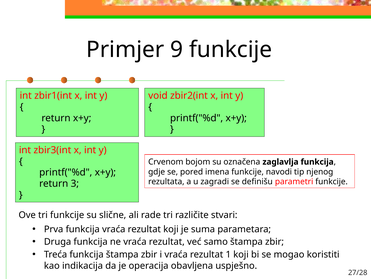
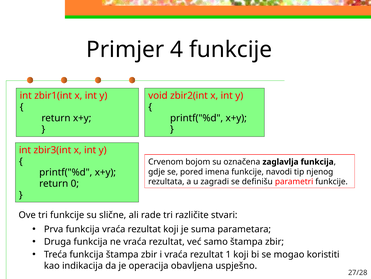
9: 9 -> 4
3: 3 -> 0
